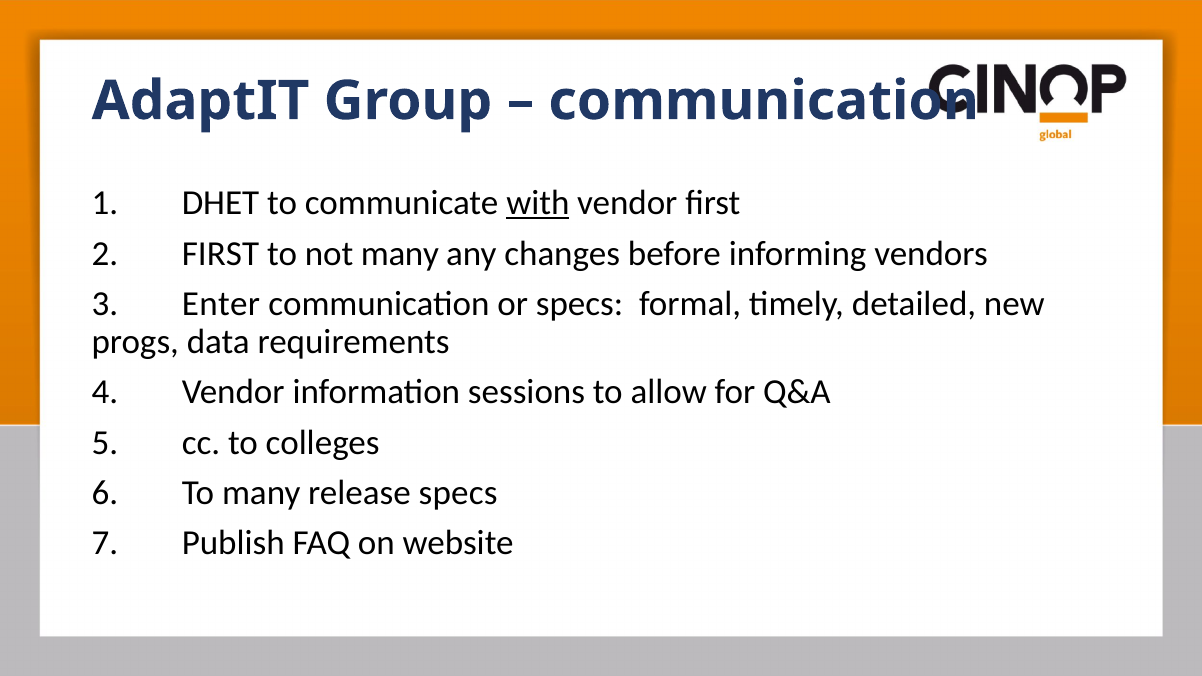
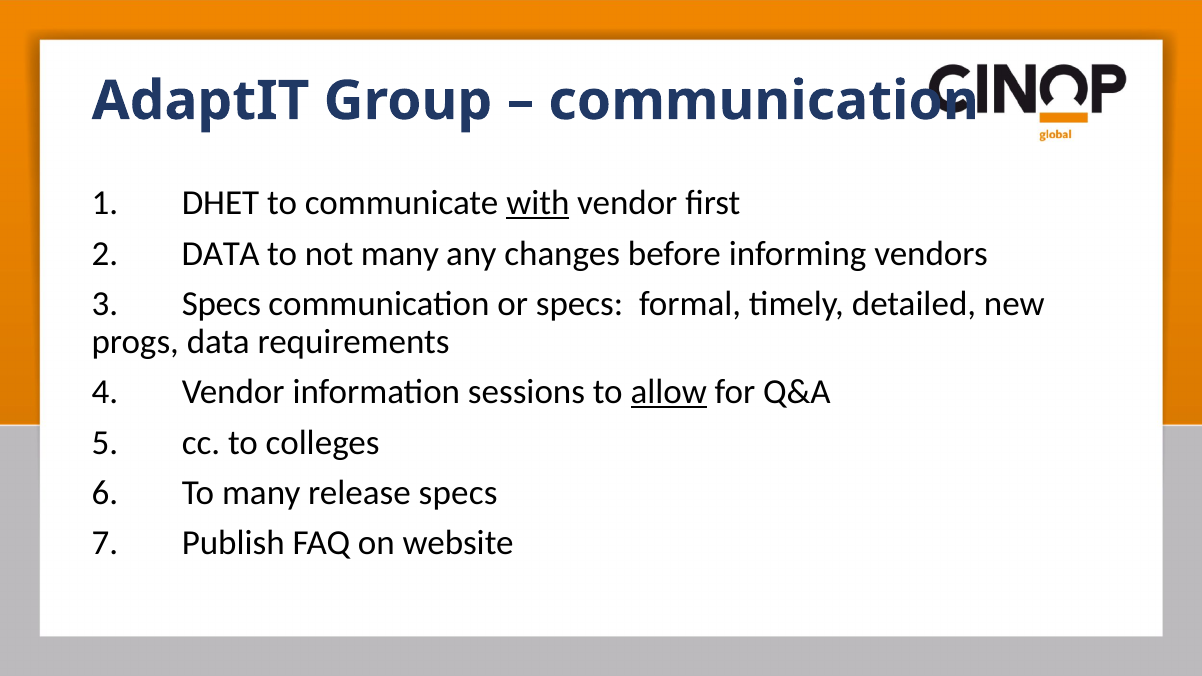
2 FIRST: FIRST -> DATA
3 Enter: Enter -> Specs
allow underline: none -> present
